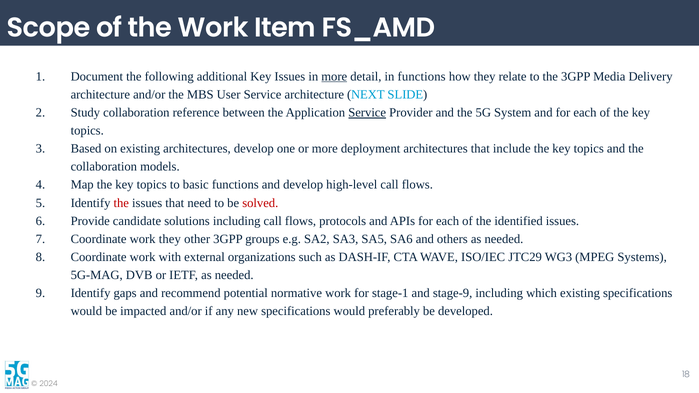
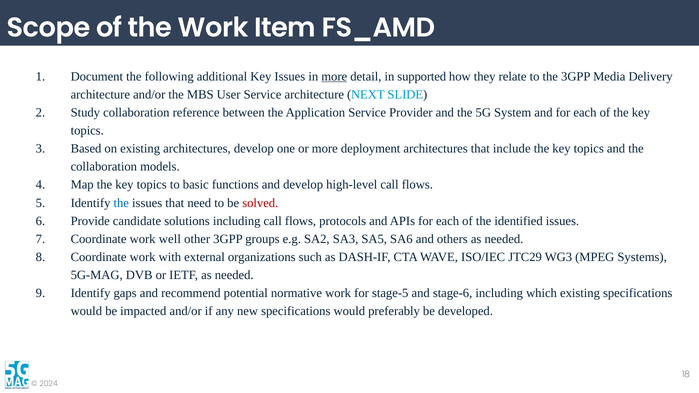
in functions: functions -> supported
Service at (367, 113) underline: present -> none
the at (121, 203) colour: red -> blue
work they: they -> well
stage-1: stage-1 -> stage-5
stage-9: stage-9 -> stage-6
